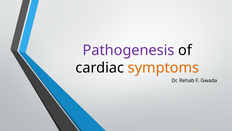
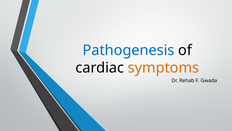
Pathogenesis colour: purple -> blue
